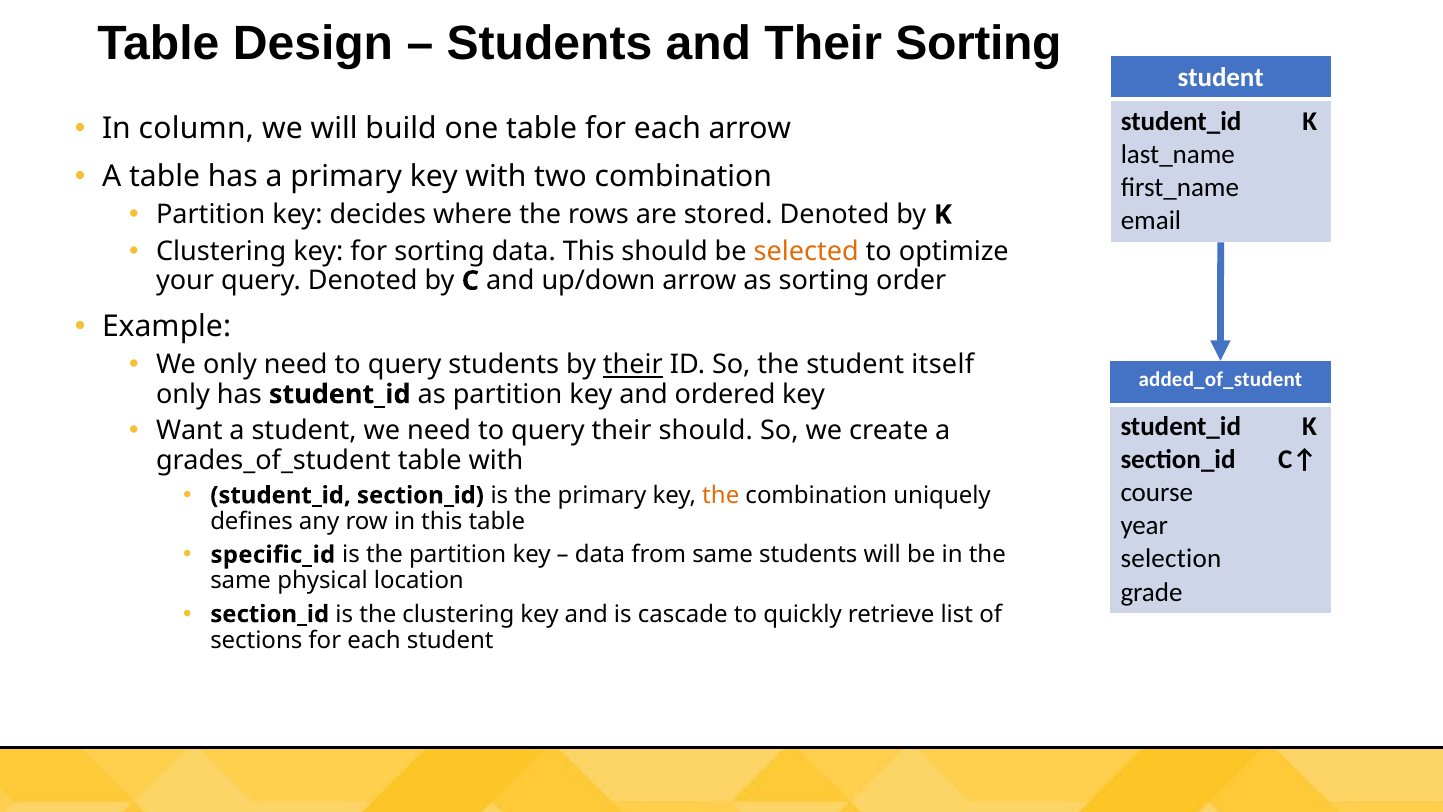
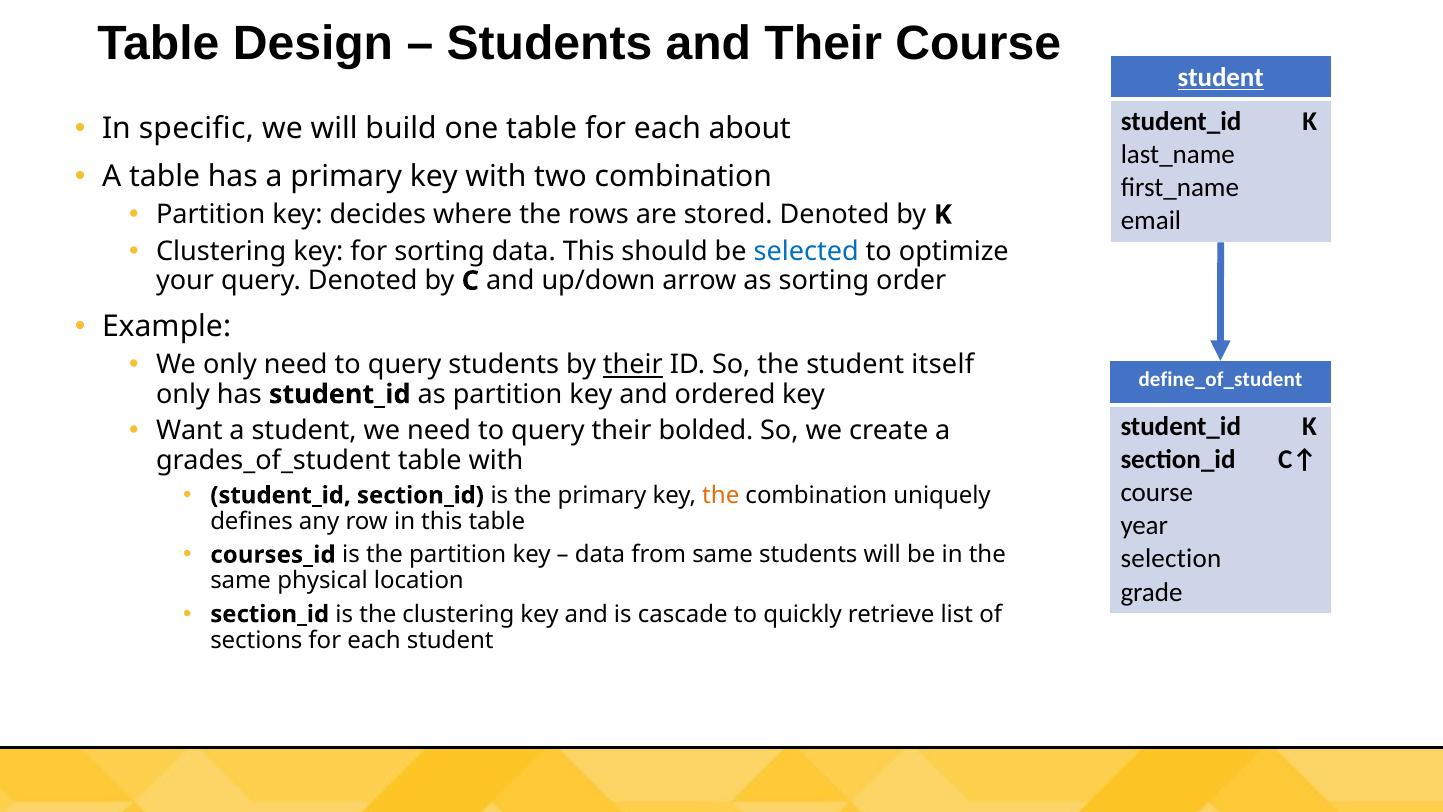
Their Sorting: Sorting -> Course
student at (1221, 78) underline: none -> present
column: column -> specific
each arrow: arrow -> about
selected colour: orange -> blue
added_of_student: added_of_student -> define_of_student
their should: should -> bolded
specific_id: specific_id -> courses_id
